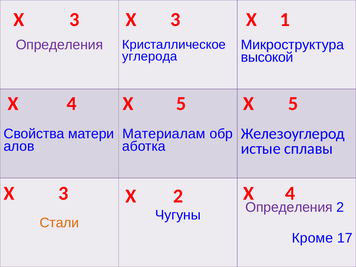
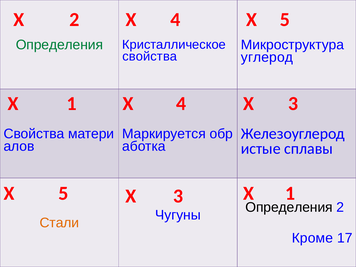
3 at (74, 20): 3 -> 2
3 at (175, 20): 3 -> 4
1 at (285, 20): 1 -> 5
Определения at (59, 45) colour: purple -> green
углерода at (150, 56): углерода -> свойства
высокой: высокой -> углерод
4 at (72, 104): 4 -> 1
5 at (181, 104): 5 -> 4
5 at (293, 104): 5 -> 3
Материалам: Материалам -> Маркируется
3 at (63, 193): 3 -> 5
2 at (178, 196): 2 -> 3
4 at (290, 193): 4 -> 1
Определения at (289, 207) colour: purple -> black
